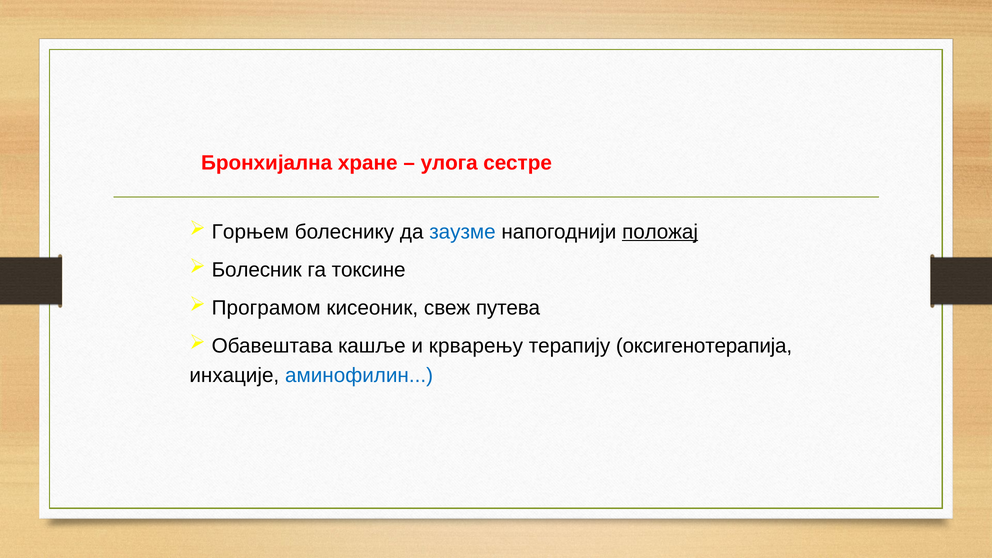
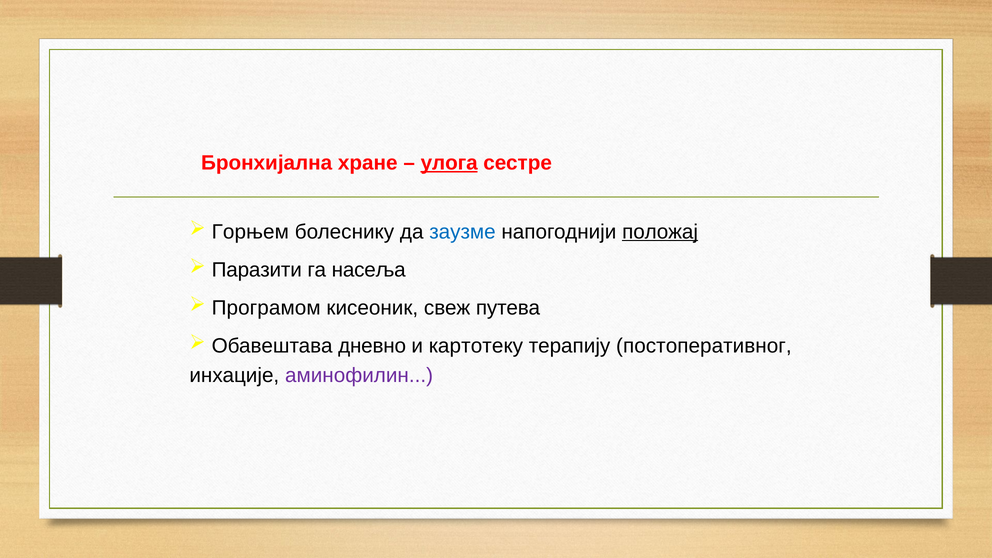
улога underline: none -> present
Болесник: Болесник -> Паразити
токсине: токсине -> насеља
кашље: кашље -> дневно
крварењу: крварењу -> картотеку
оксигенотерапија: оксигенотерапија -> постоперативног
аминофилин colour: blue -> purple
